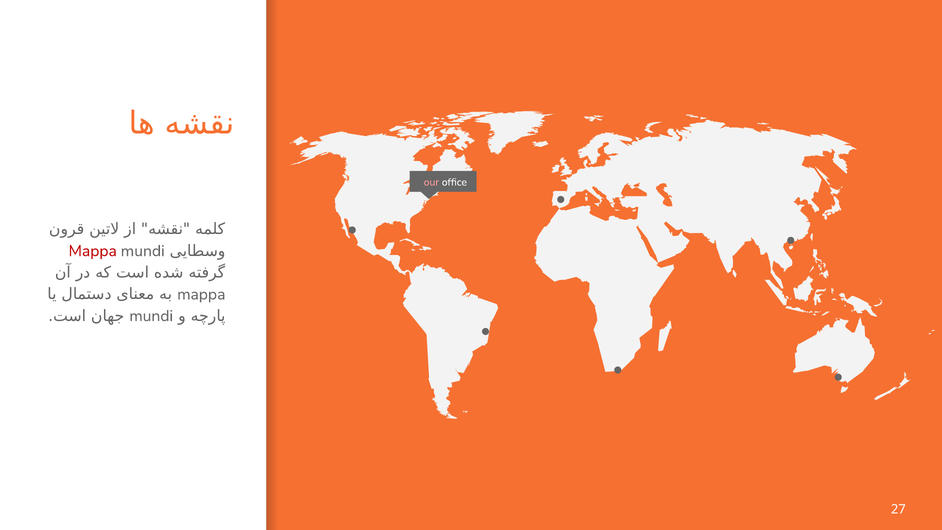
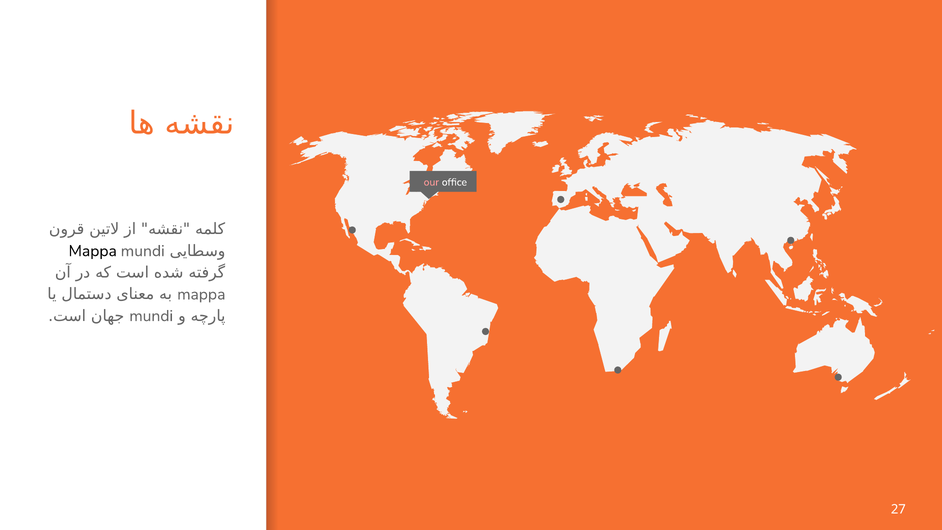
Mappa at (93, 251) colour: red -> black
